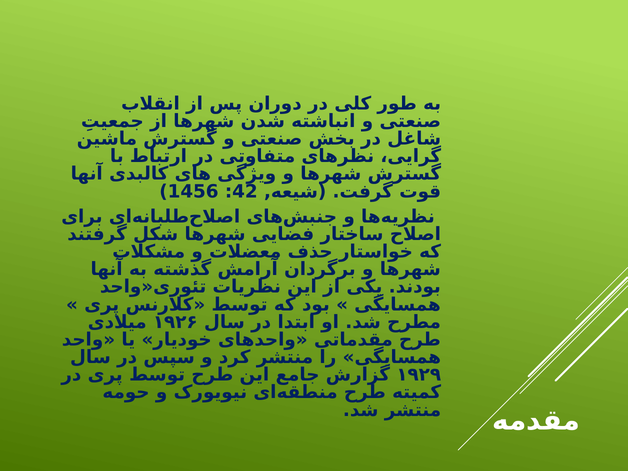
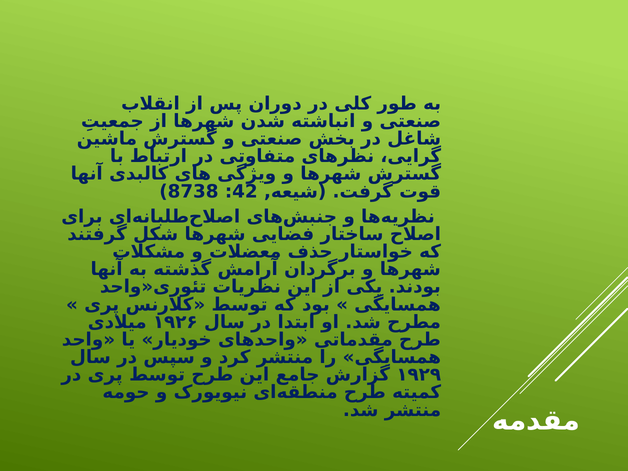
1456: 1456 -> 8738
